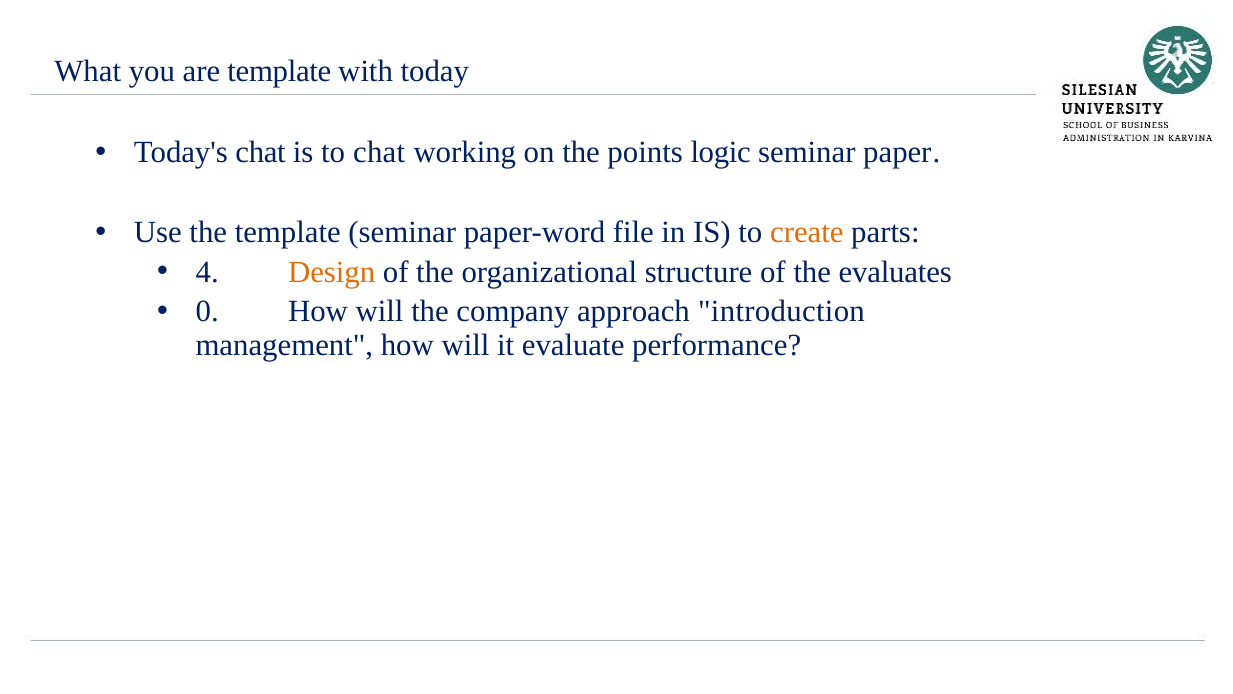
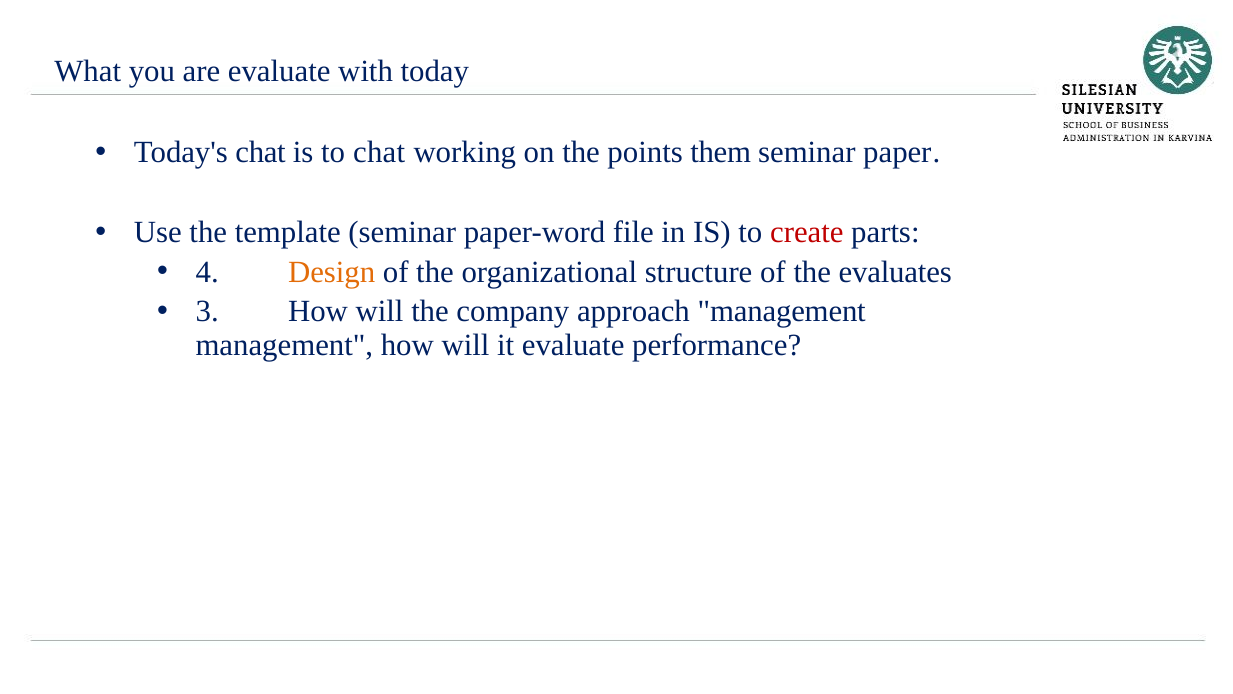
are template: template -> evaluate
logic: logic -> them
create colour: orange -> red
0: 0 -> 3
approach introduction: introduction -> management
